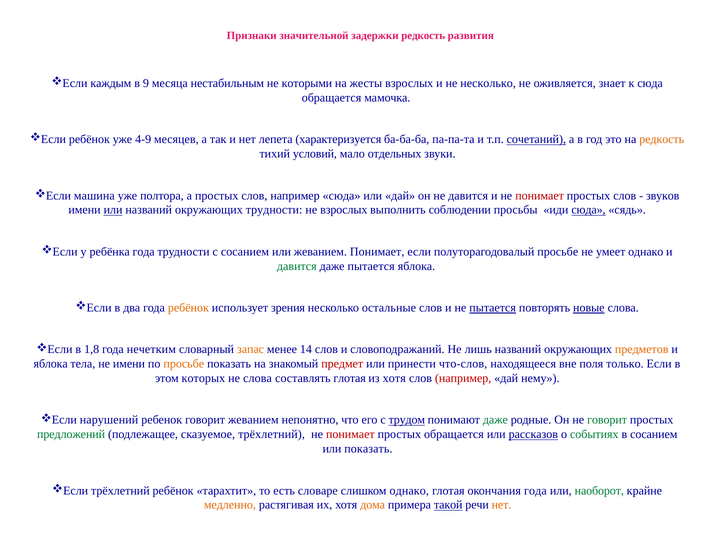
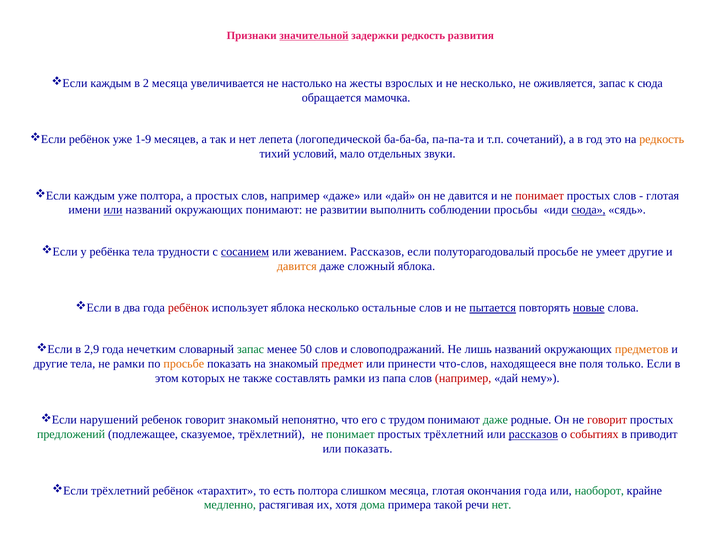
значительной underline: none -> present
9: 9 -> 2
нестабильным: нестабильным -> увеличивается
которыми: которыми -> настолько
оживляется знает: знает -> запас
4-9: 4-9 -> 1-9
характеризуется: характеризуется -> логопедической
сочетаний underline: present -> none
машина at (94, 195): машина -> каждым
например сюда: сюда -> даже
звуков at (663, 195): звуков -> глотая
окружающих трудности: трудности -> понимают
не взрослых: взрослых -> развитии
ребёнка года: года -> тела
сосанием at (245, 252) underline: none -> present
жеванием Понимает: Понимает -> Рассказов
умеет однако: однако -> другие
давится at (297, 266) colour: green -> orange
даже пытается: пытается -> сложный
ребёнок at (188, 308) colour: orange -> red
использует зрения: зрения -> яблока
1,8: 1,8 -> 2,9
запас at (251, 349) colour: orange -> green
14: 14 -> 50
яблока at (51, 364): яблока -> другие
не имени: имени -> рамки
не слова: слова -> также
составлять глотая: глотая -> рамки
из хотя: хотя -> папа
говорит жеванием: жеванием -> знакомый
трудом underline: present -> none
говорит at (607, 420) colour: green -> red
понимает at (350, 434) colour: red -> green
простых обращается: обращается -> трёхлетний
событиях colour: green -> red
в сосанием: сосанием -> приводит
есть словаре: словаре -> полтора
слишком однако: однако -> месяца
медленно colour: orange -> green
дома colour: orange -> green
такой underline: present -> none
нет at (501, 505) colour: orange -> green
